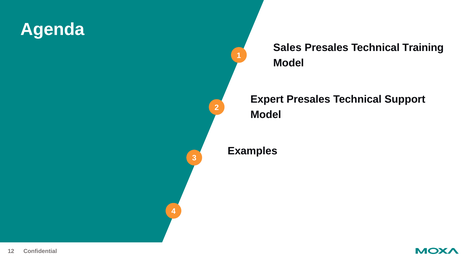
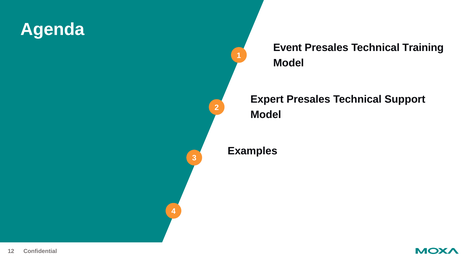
Sales: Sales -> Event
